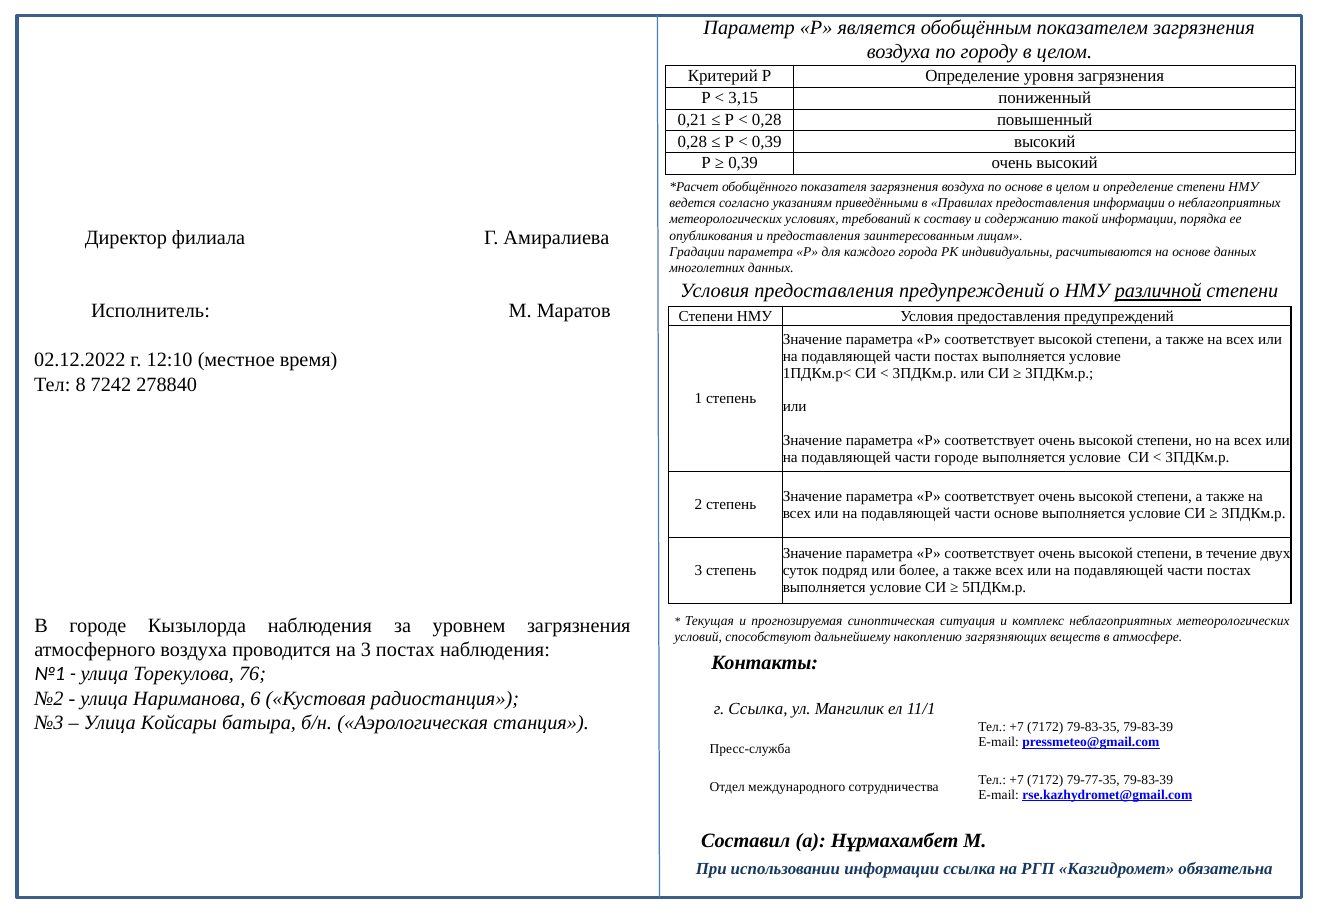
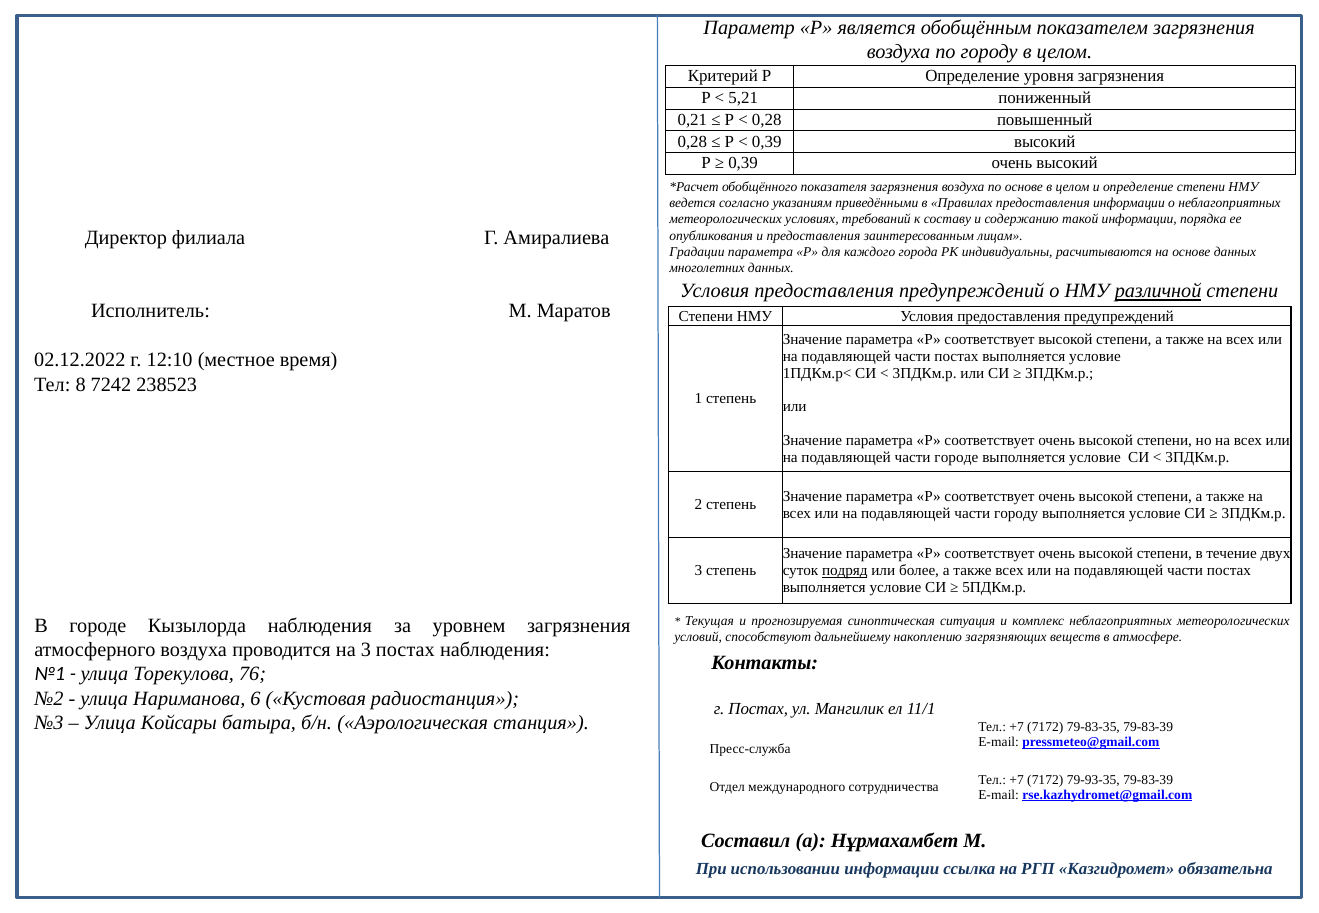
3,15: 3,15 -> 5,21
278840: 278840 -> 238523
части основе: основе -> городу
подряд underline: none -> present
г Ссылка: Ссылка -> Постах
79-77-35: 79-77-35 -> 79-93-35
